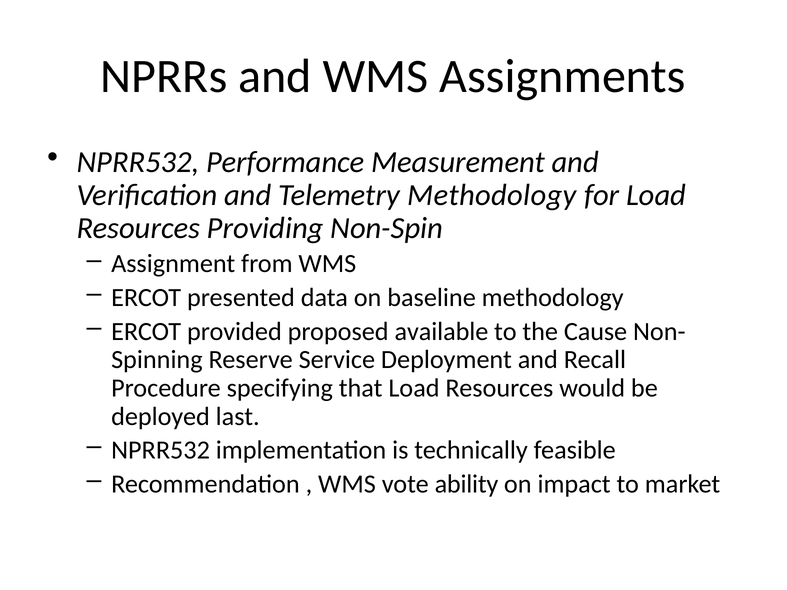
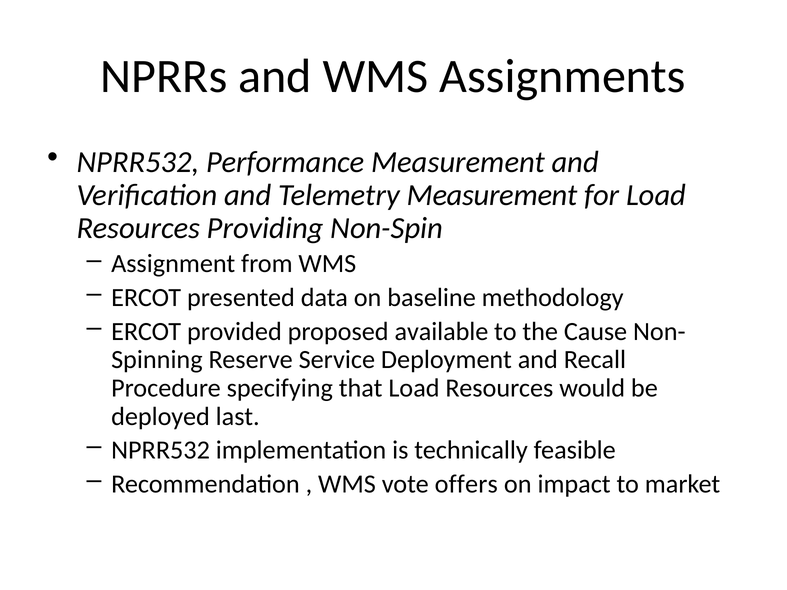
Telemetry Methodology: Methodology -> Measurement
ability: ability -> offers
